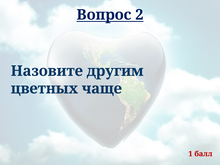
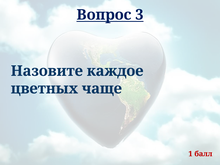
2: 2 -> 3
другим: другим -> каждое
